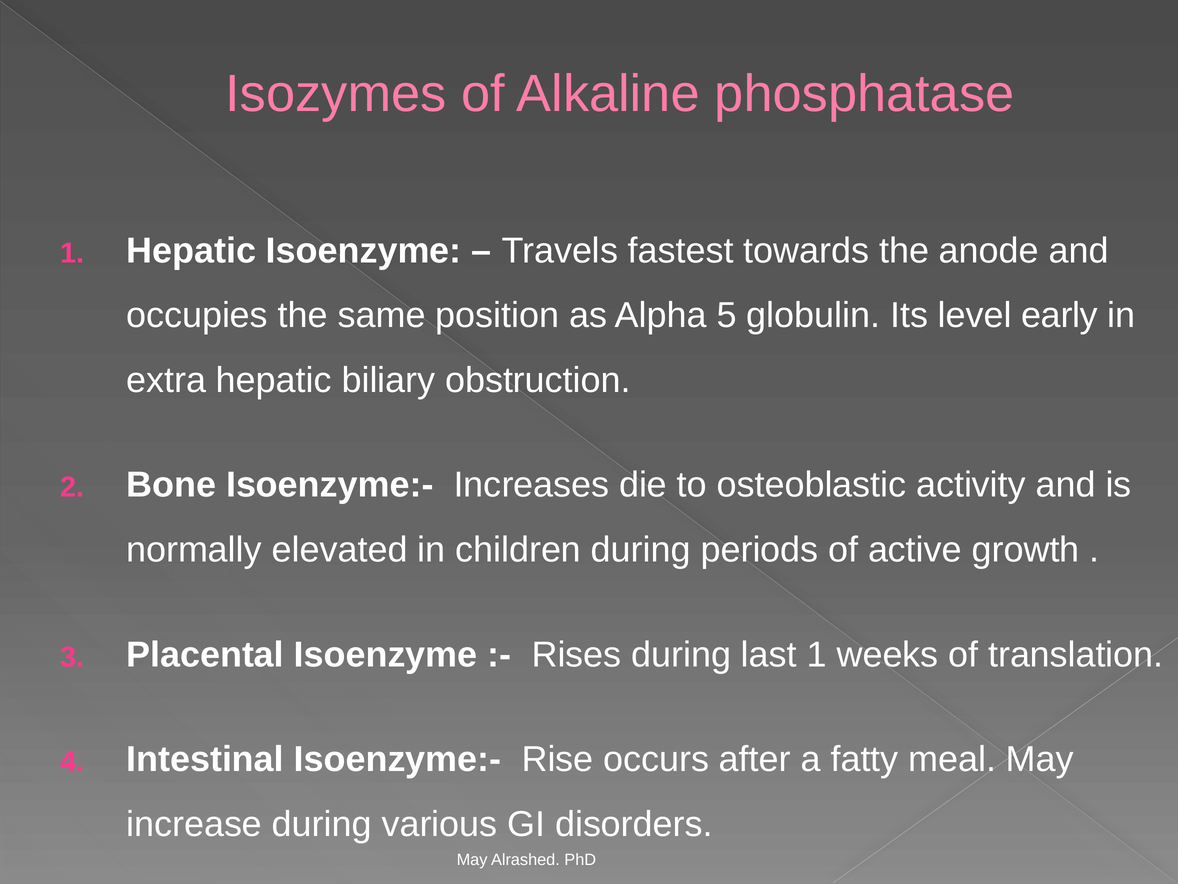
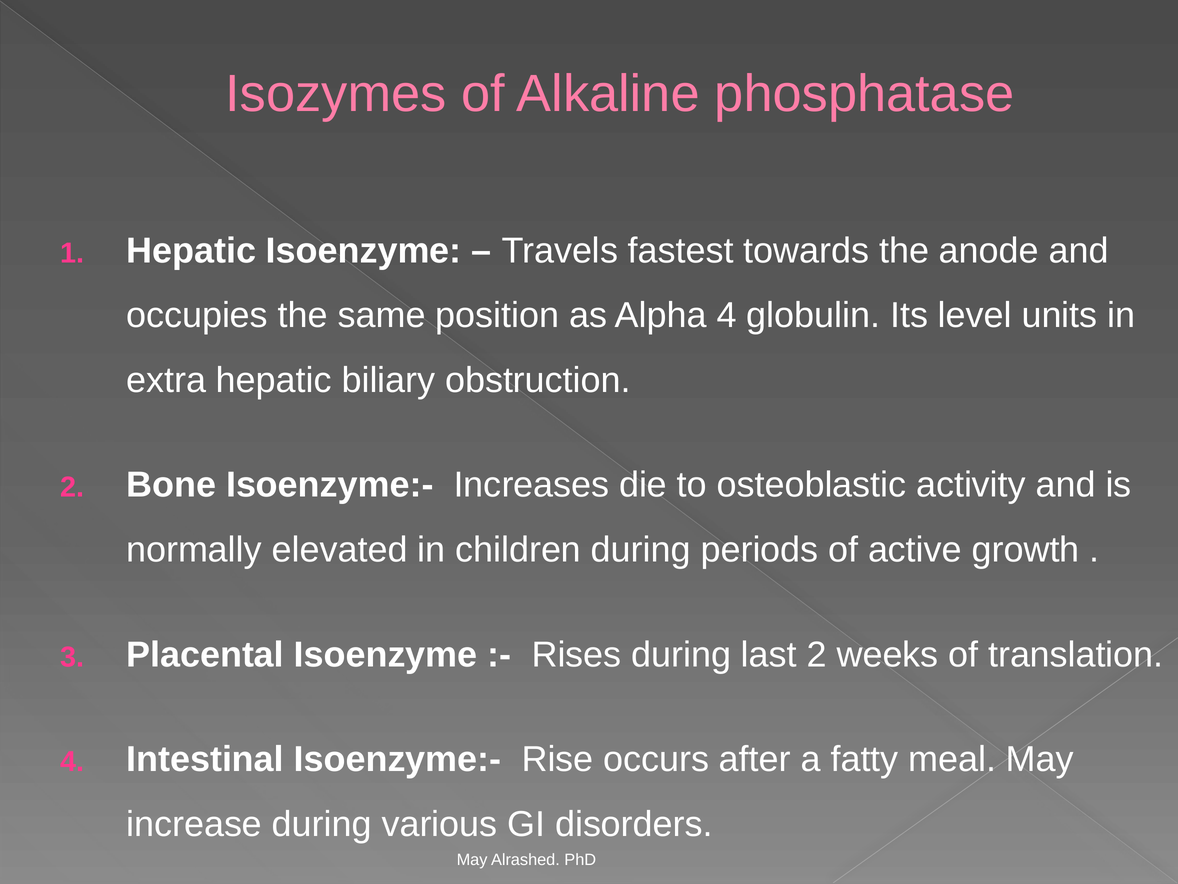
Alpha 5: 5 -> 4
early: early -> units
last 1: 1 -> 2
